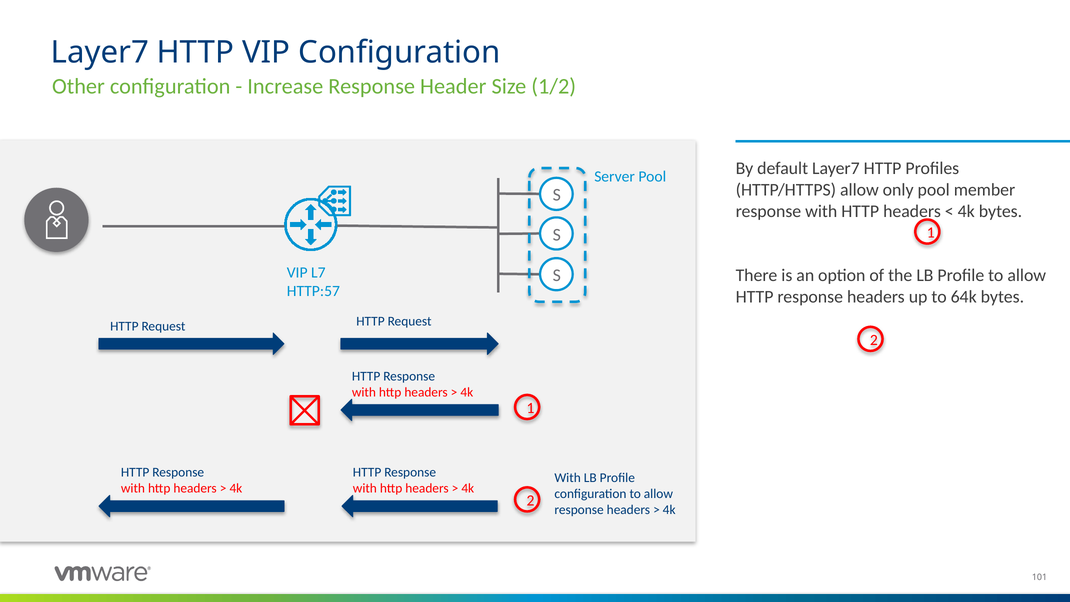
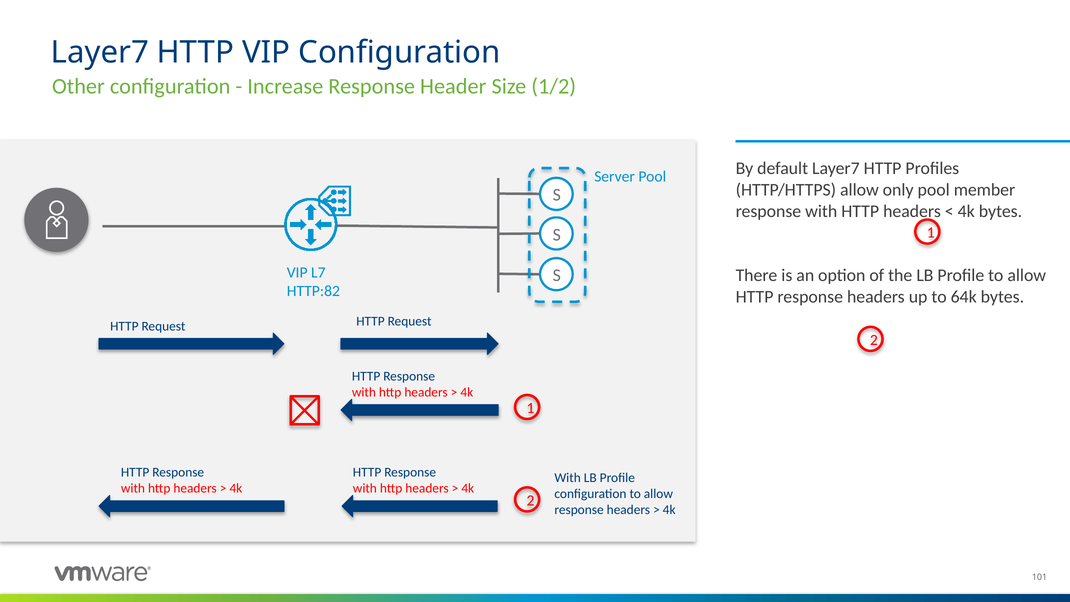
HTTP:57: HTTP:57 -> HTTP:82
